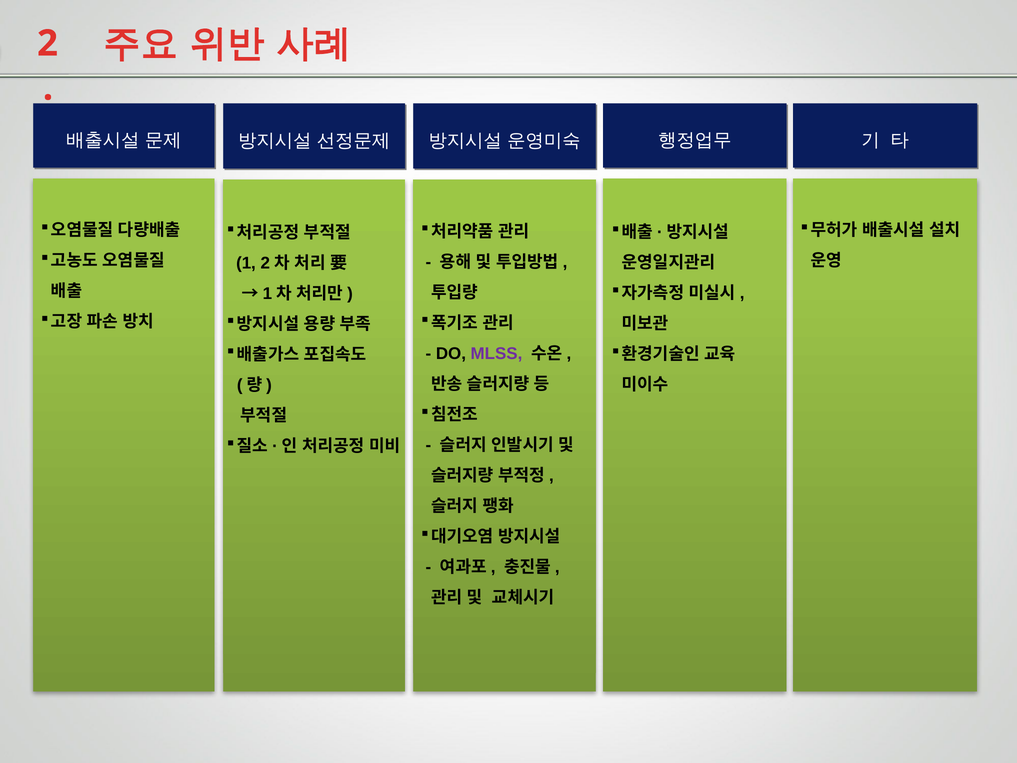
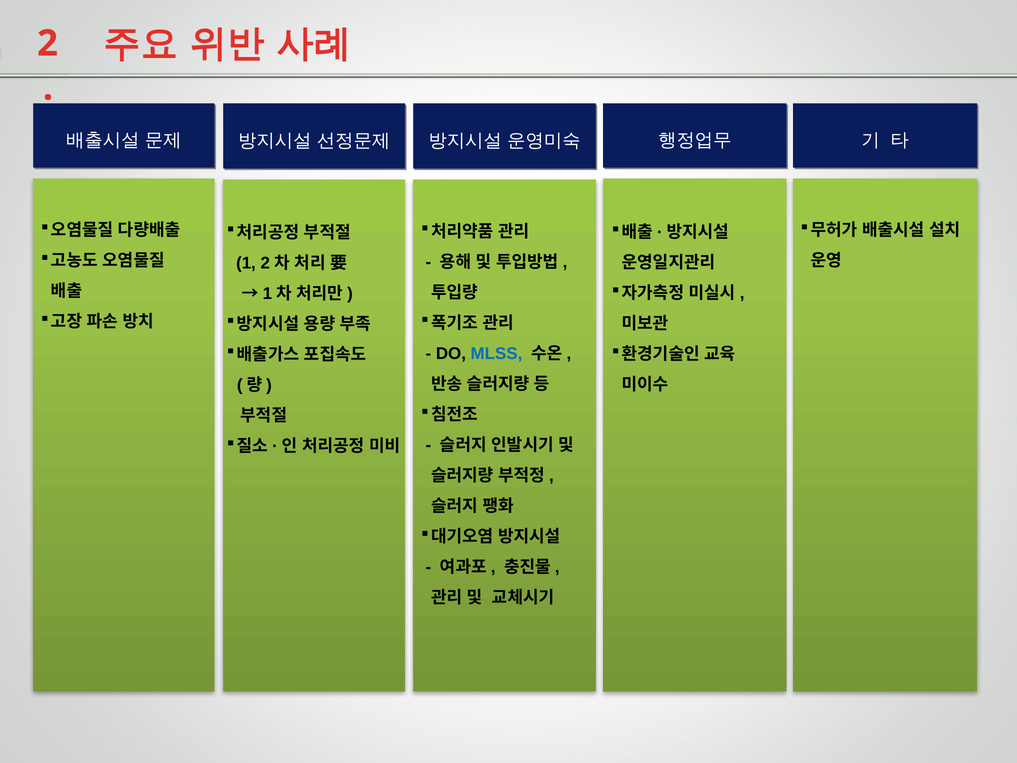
MLSS colour: purple -> blue
